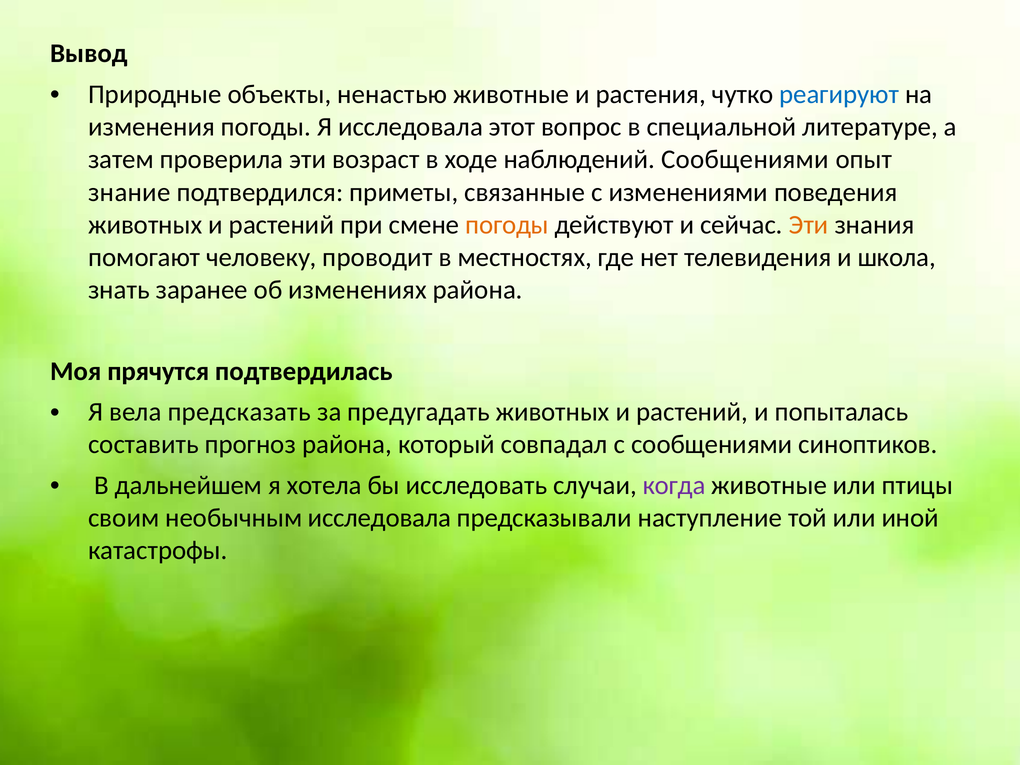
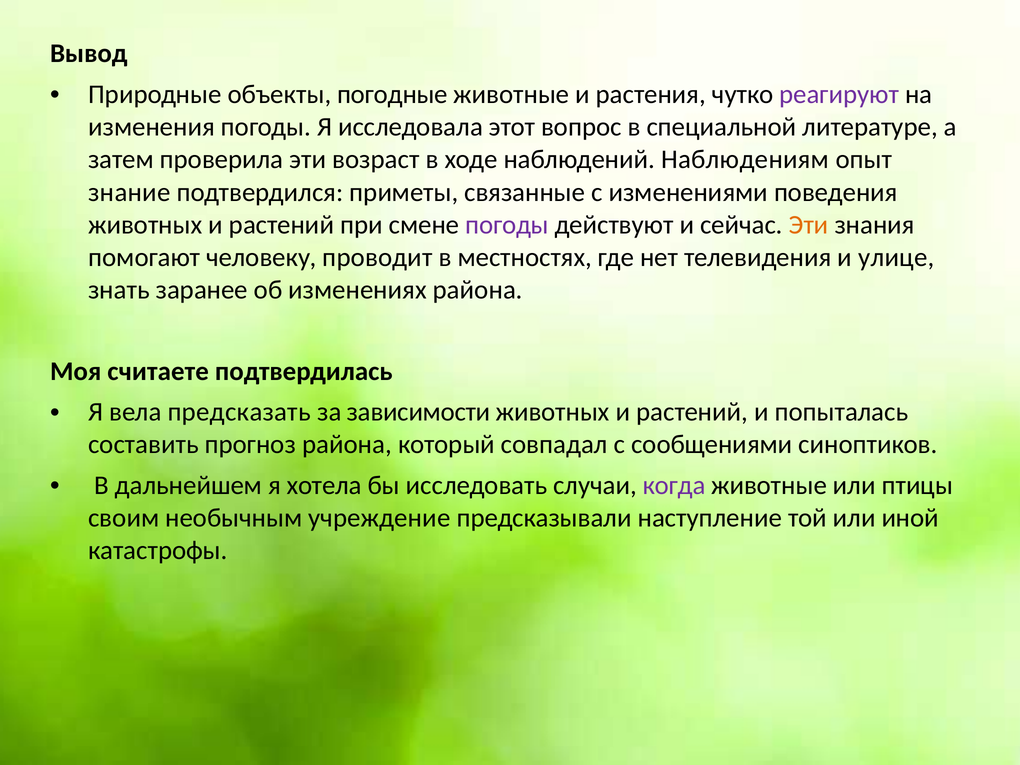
ненастью: ненастью -> погодные
реагируют colour: blue -> purple
наблюдений Сообщениями: Сообщениями -> Наблюдениям
погоды at (507, 225) colour: orange -> purple
школа: школа -> улице
прячутся: прячутся -> считаете
предугадать: предугадать -> зависимости
необычным исследовала: исследовала -> учреждение
